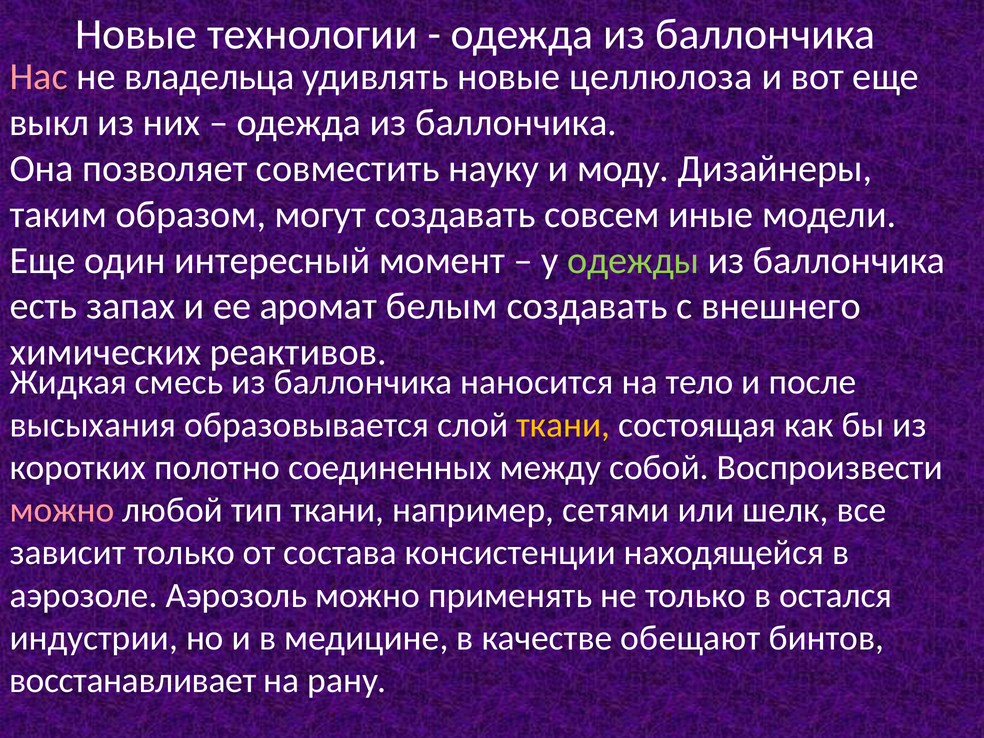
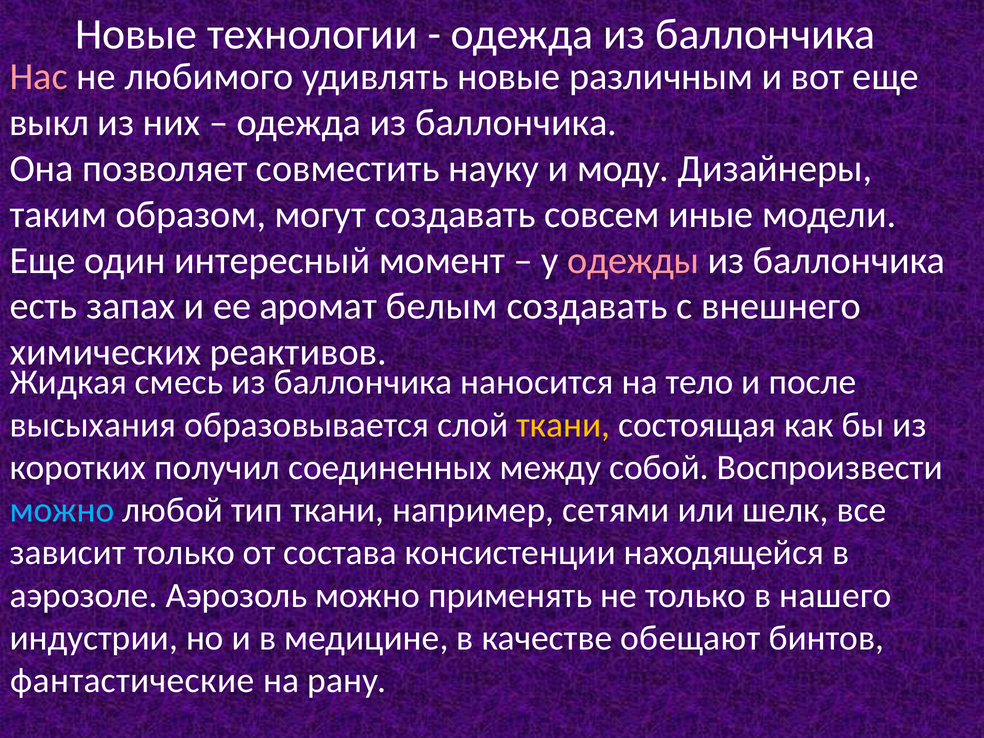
владельца: владельца -> любимого
целлюлоза: целлюлоза -> различным
одежды colour: light green -> pink
полотно: полотно -> получил
можно at (62, 510) colour: pink -> light blue
остался: остался -> нашего
восстанавливает: восстанавливает -> фантастические
